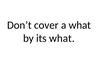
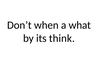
cover: cover -> when
its what: what -> think
